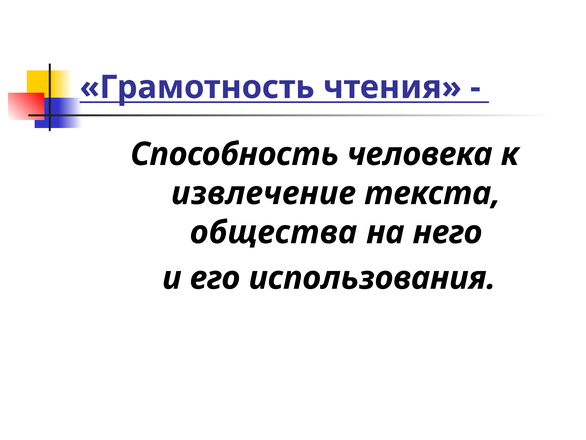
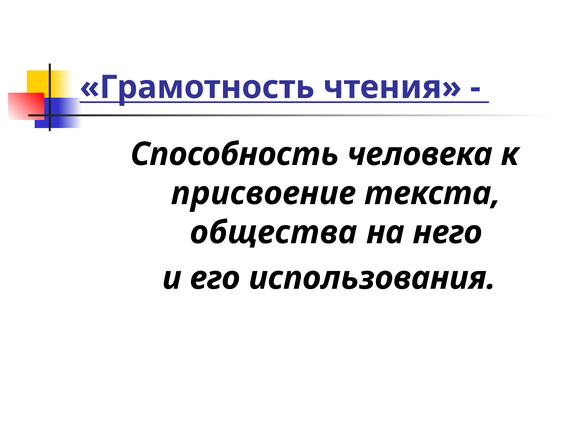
извлечение: извлечение -> присвоение
